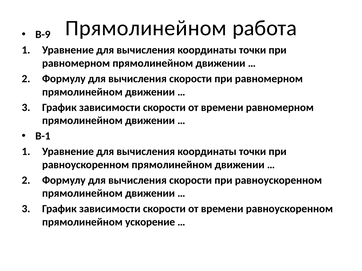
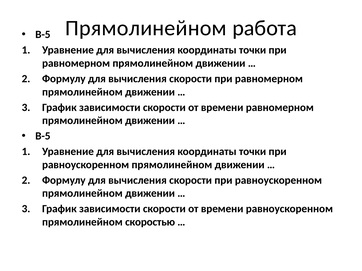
В-9 at (43, 35): В-9 -> В-5
В-1 at (43, 136): В-1 -> В-5
ускорение: ускорение -> скоростью
